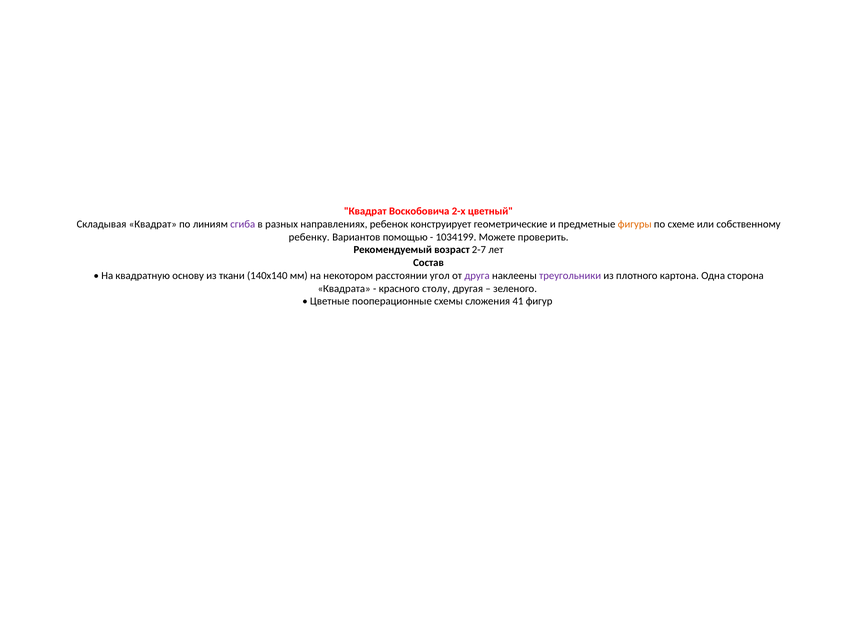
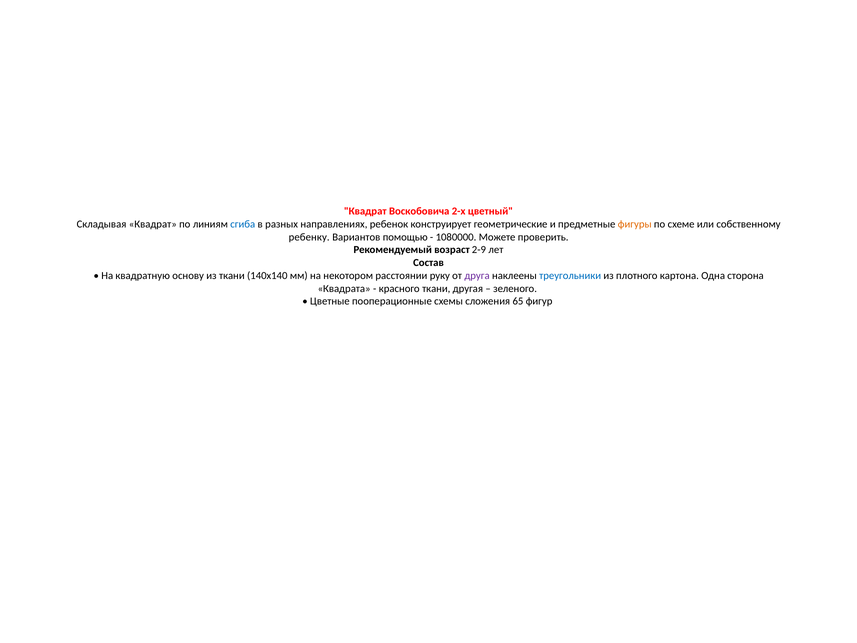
сгиба colour: purple -> blue
1034199: 1034199 -> 1080000
2-7: 2-7 -> 2-9
угол: угол -> руку
треугольники colour: purple -> blue
красного столу: столу -> ткани
41: 41 -> 65
